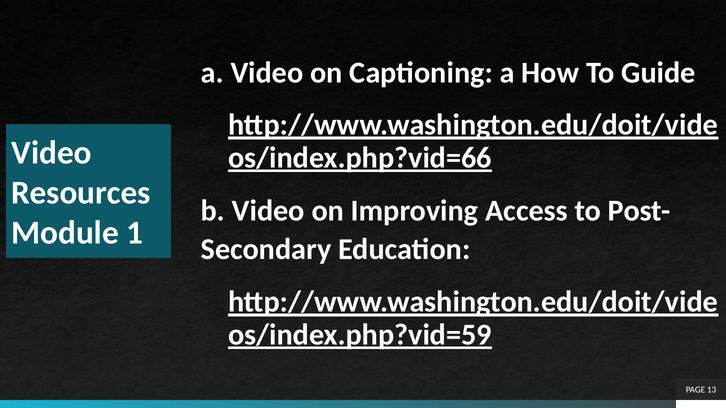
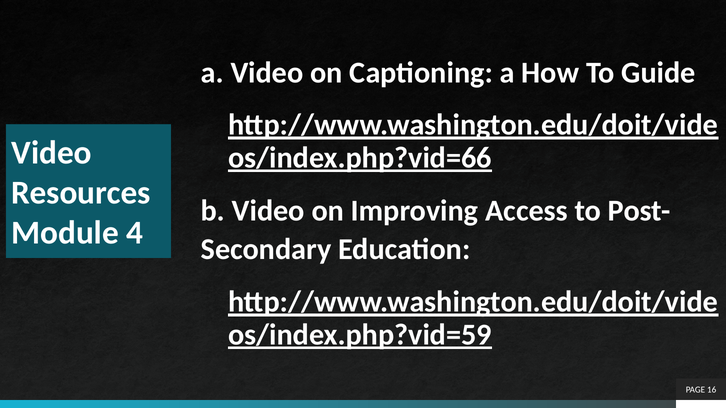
1: 1 -> 4
13: 13 -> 16
